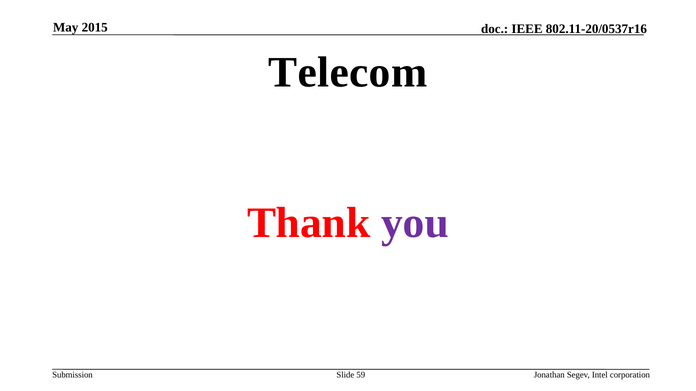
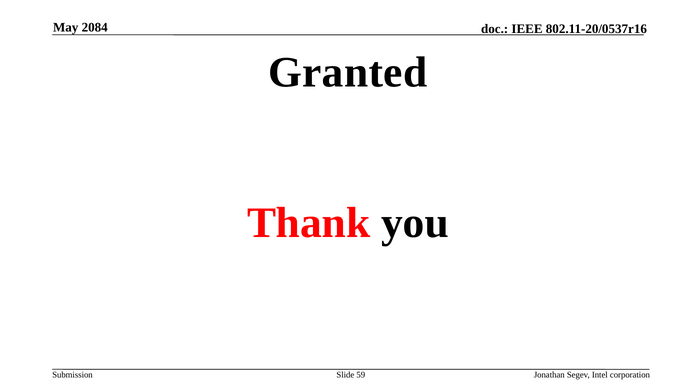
2015: 2015 -> 2084
Telecom: Telecom -> Granted
you colour: purple -> black
